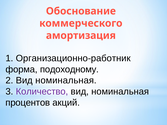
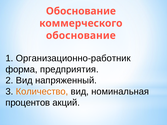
амортизация at (81, 36): амортизация -> обоснование
подоходному: подоходному -> предприятия
2 Вид номинальная: номинальная -> напряженный
Количество colour: purple -> orange
